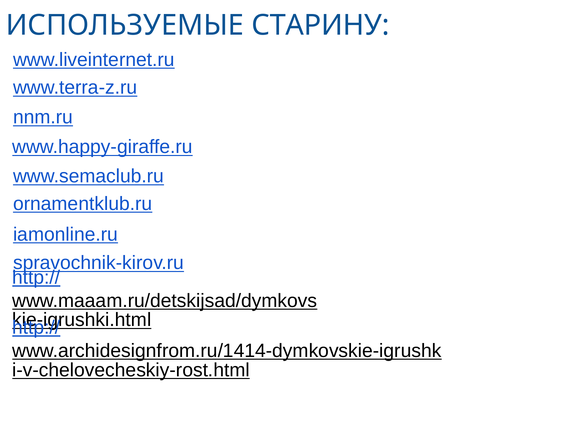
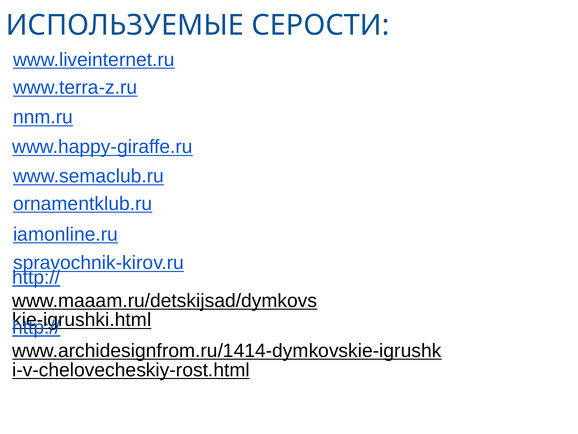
СТАРИНУ: СТАРИНУ -> СЕРОСТИ
